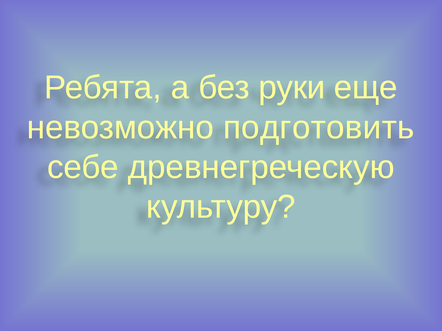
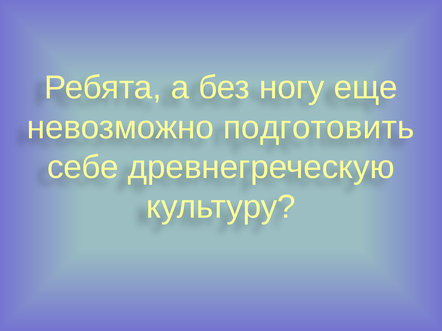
руки: руки -> ногу
